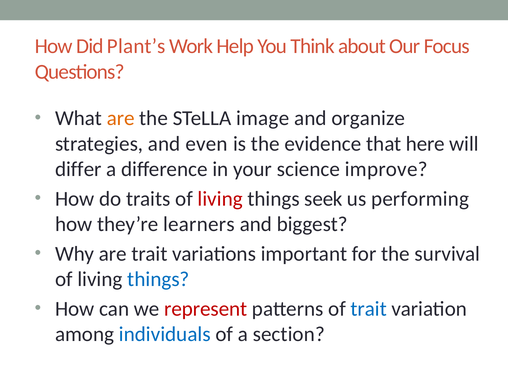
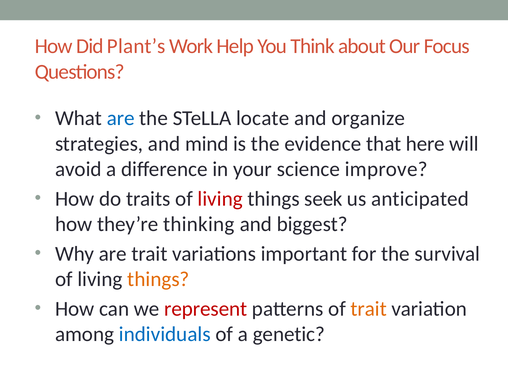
are at (121, 118) colour: orange -> blue
image: image -> locate
even: even -> mind
differ: differ -> avoid
performing: performing -> anticipated
learners: learners -> thinking
things at (158, 279) colour: blue -> orange
trait at (369, 309) colour: blue -> orange
section: section -> genetic
